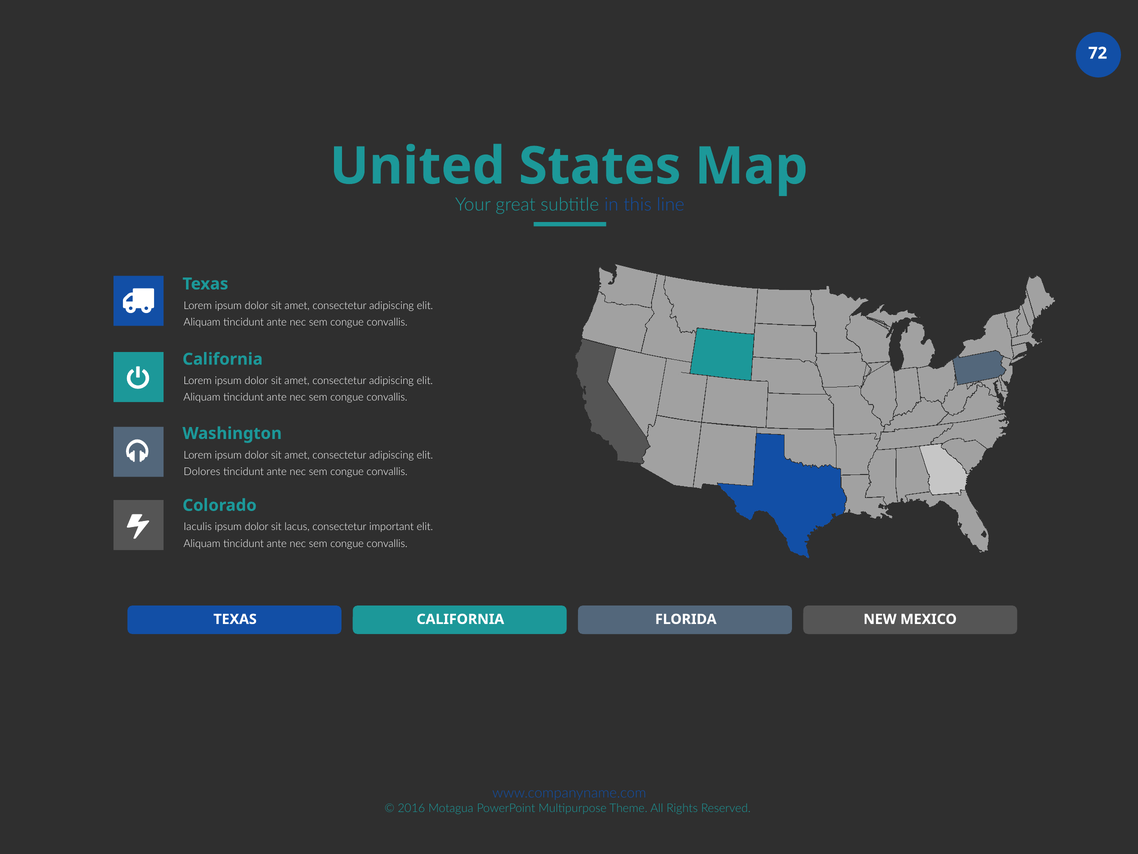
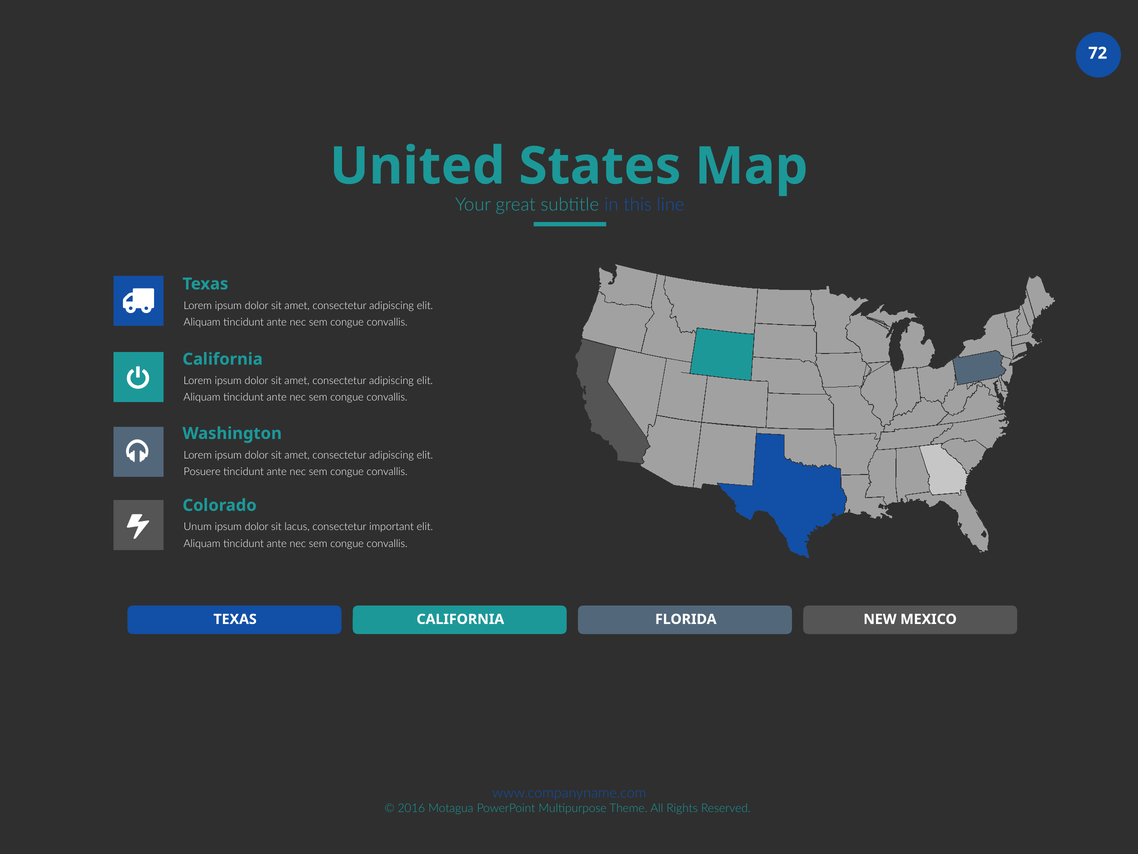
Dolores: Dolores -> Posuere
Iaculis: Iaculis -> Unum
